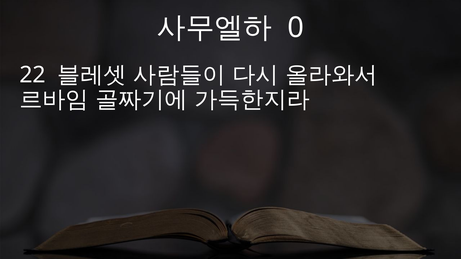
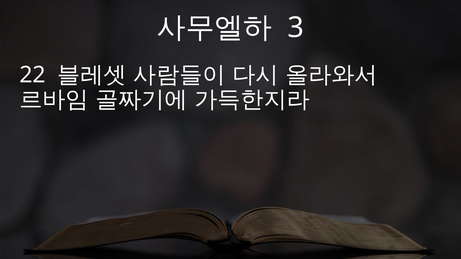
0: 0 -> 3
